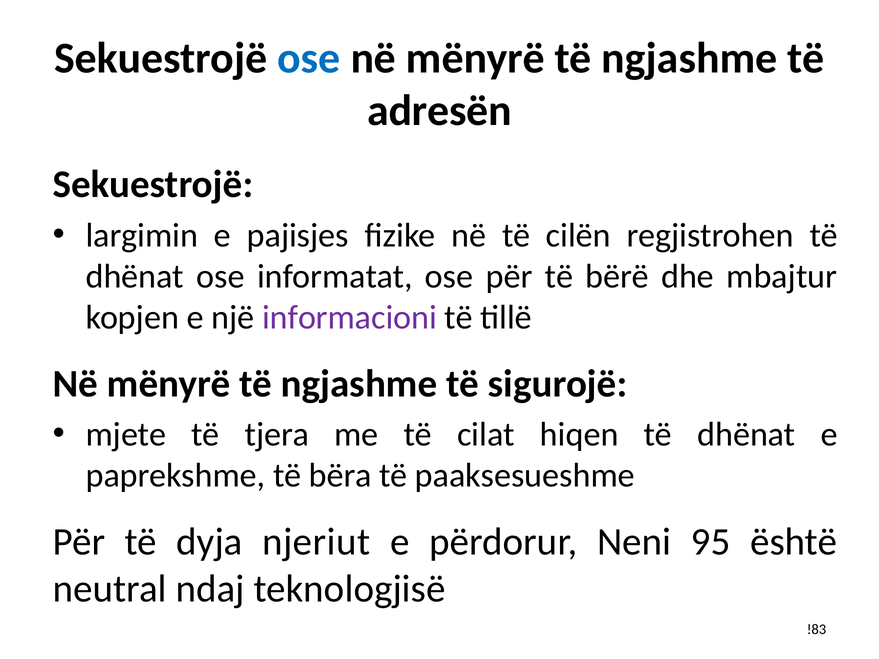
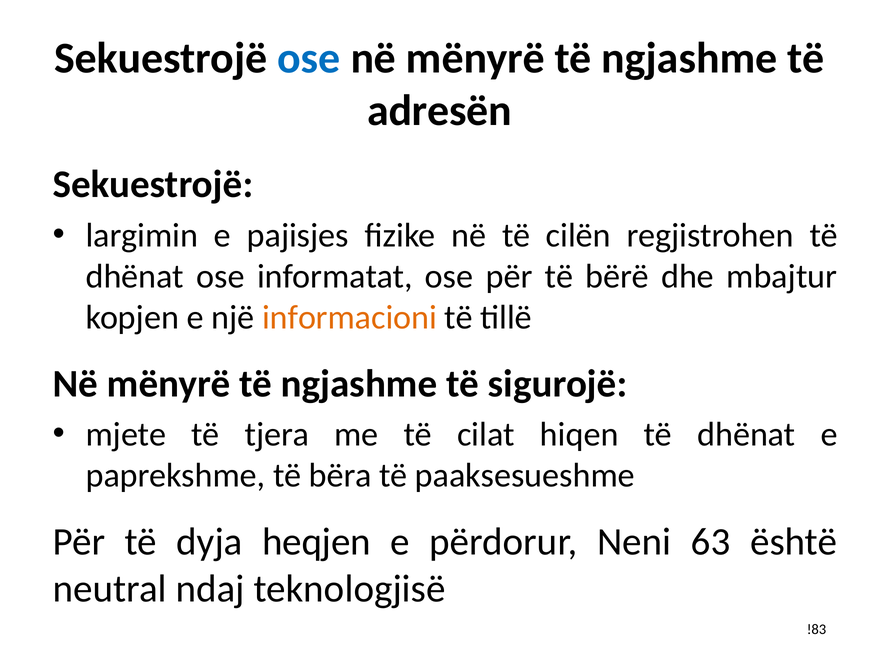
informacioni colour: purple -> orange
njeriut: njeriut -> heqjen
95: 95 -> 63
